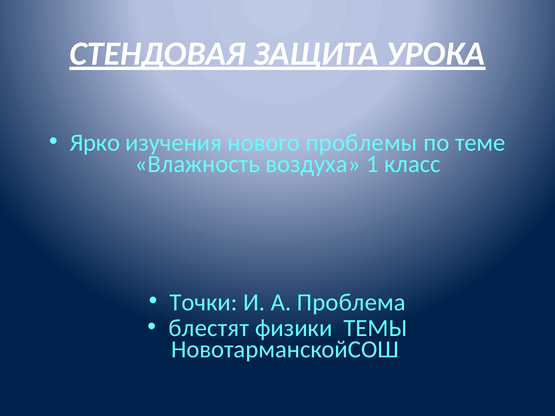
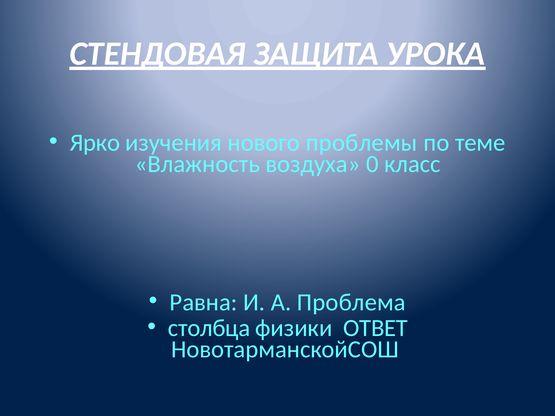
1: 1 -> 0
Точки: Точки -> Равна
блестят: блестят -> столбца
ТЕМЫ: ТЕМЫ -> ОТВЕТ
